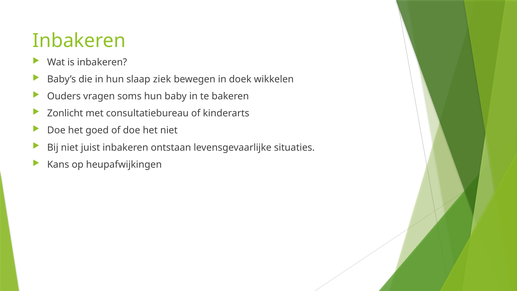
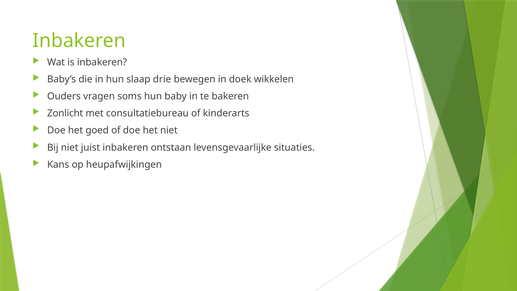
ziek: ziek -> drie
